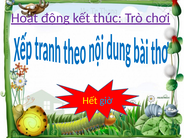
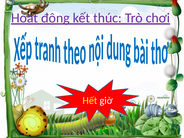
giờ colour: light blue -> white
